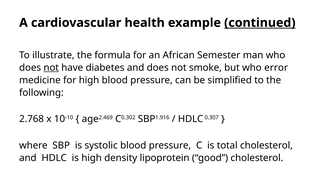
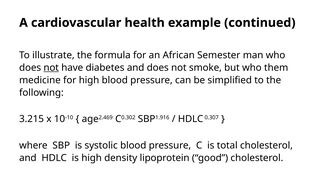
continued underline: present -> none
error: error -> them
2.768: 2.768 -> 3.215
